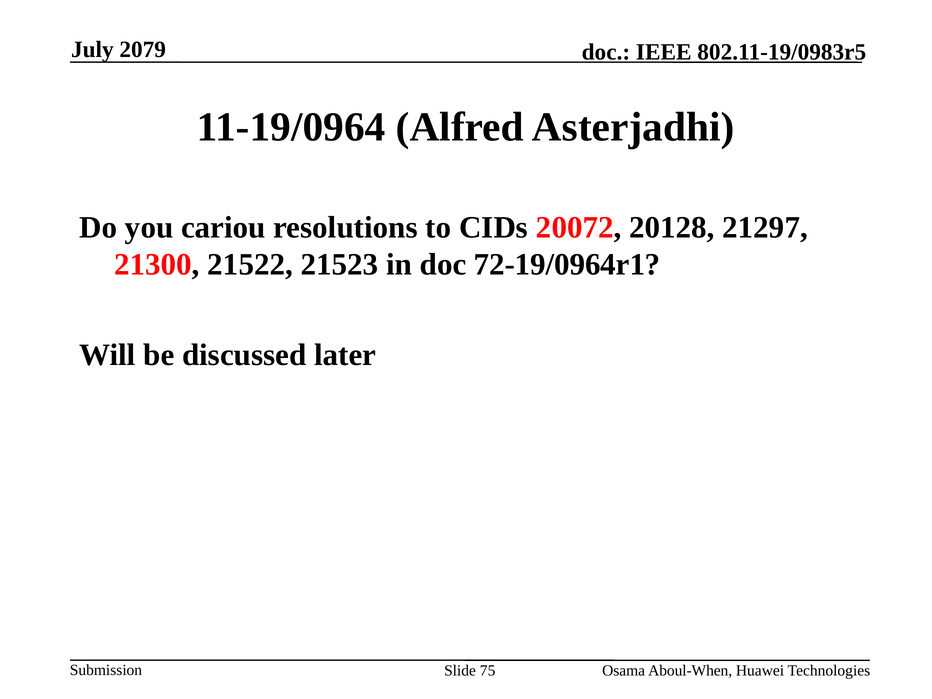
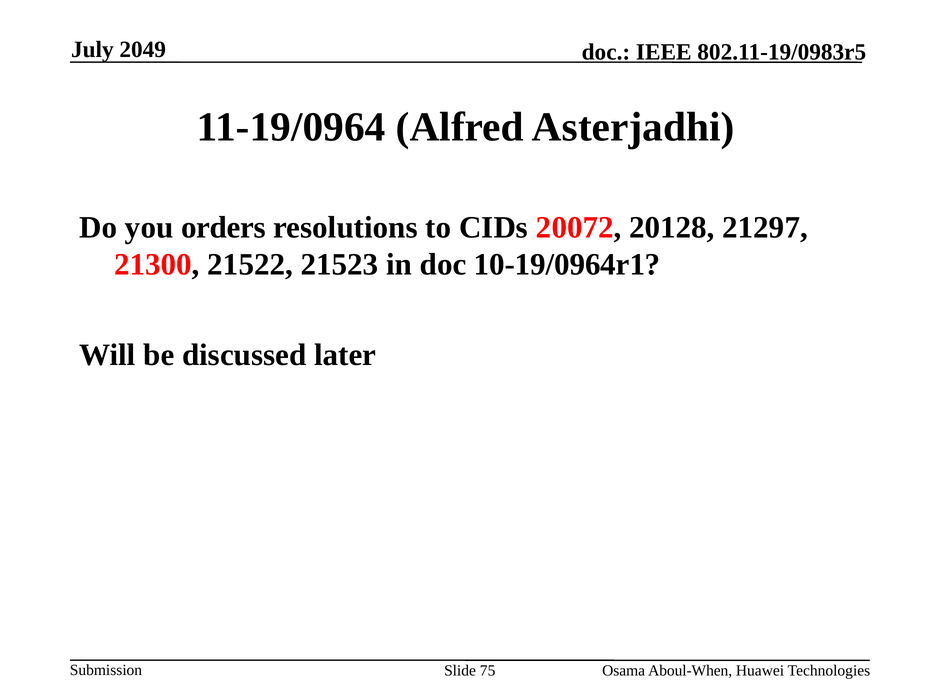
2079: 2079 -> 2049
cariou: cariou -> orders
72-19/0964r1: 72-19/0964r1 -> 10-19/0964r1
